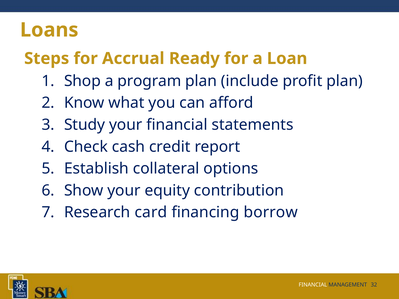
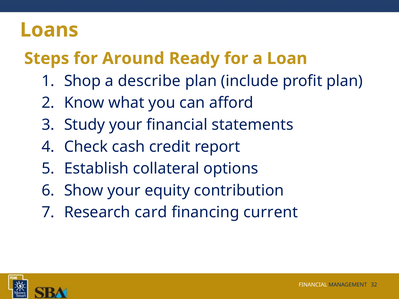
Accrual: Accrual -> Around
program: program -> describe
borrow: borrow -> current
